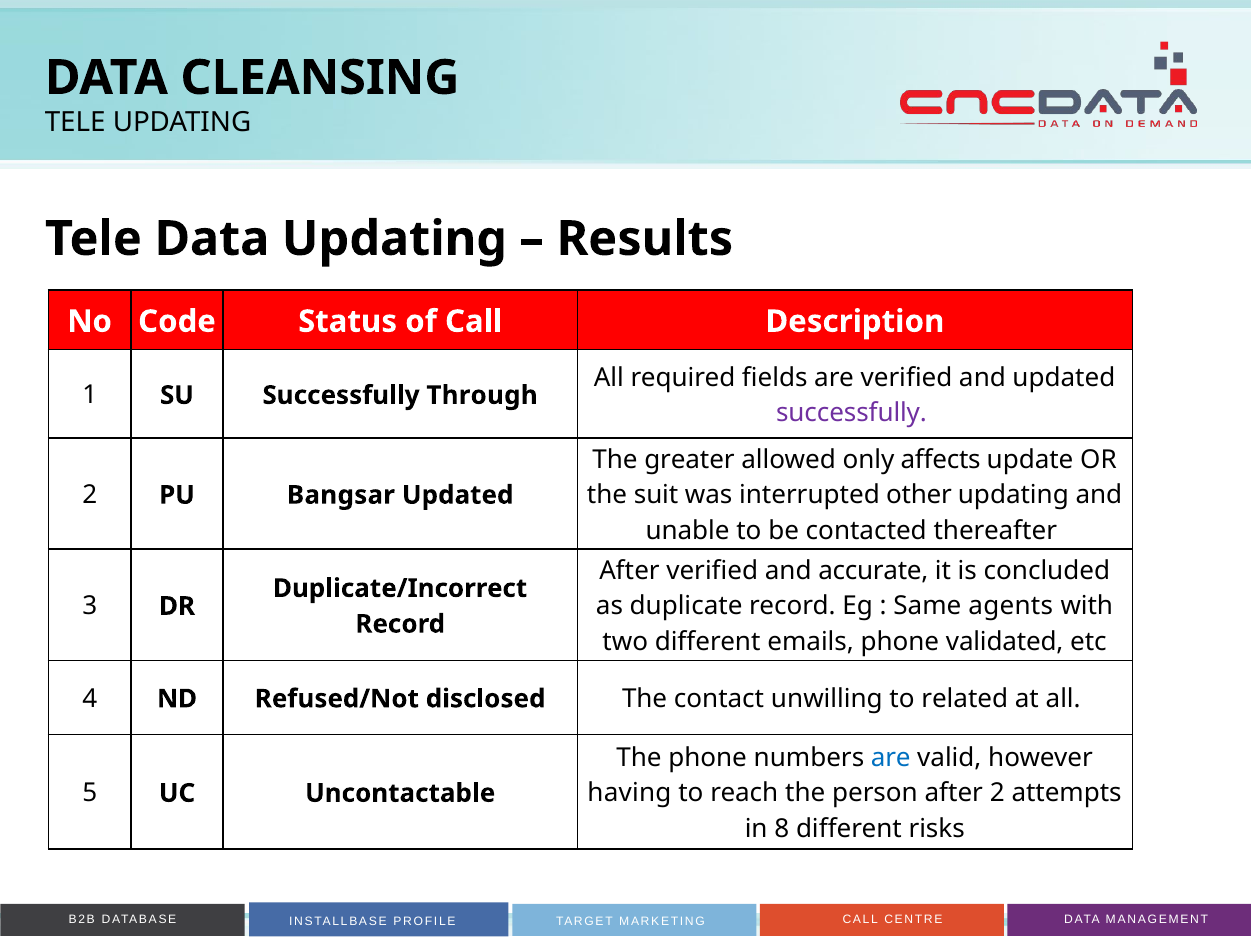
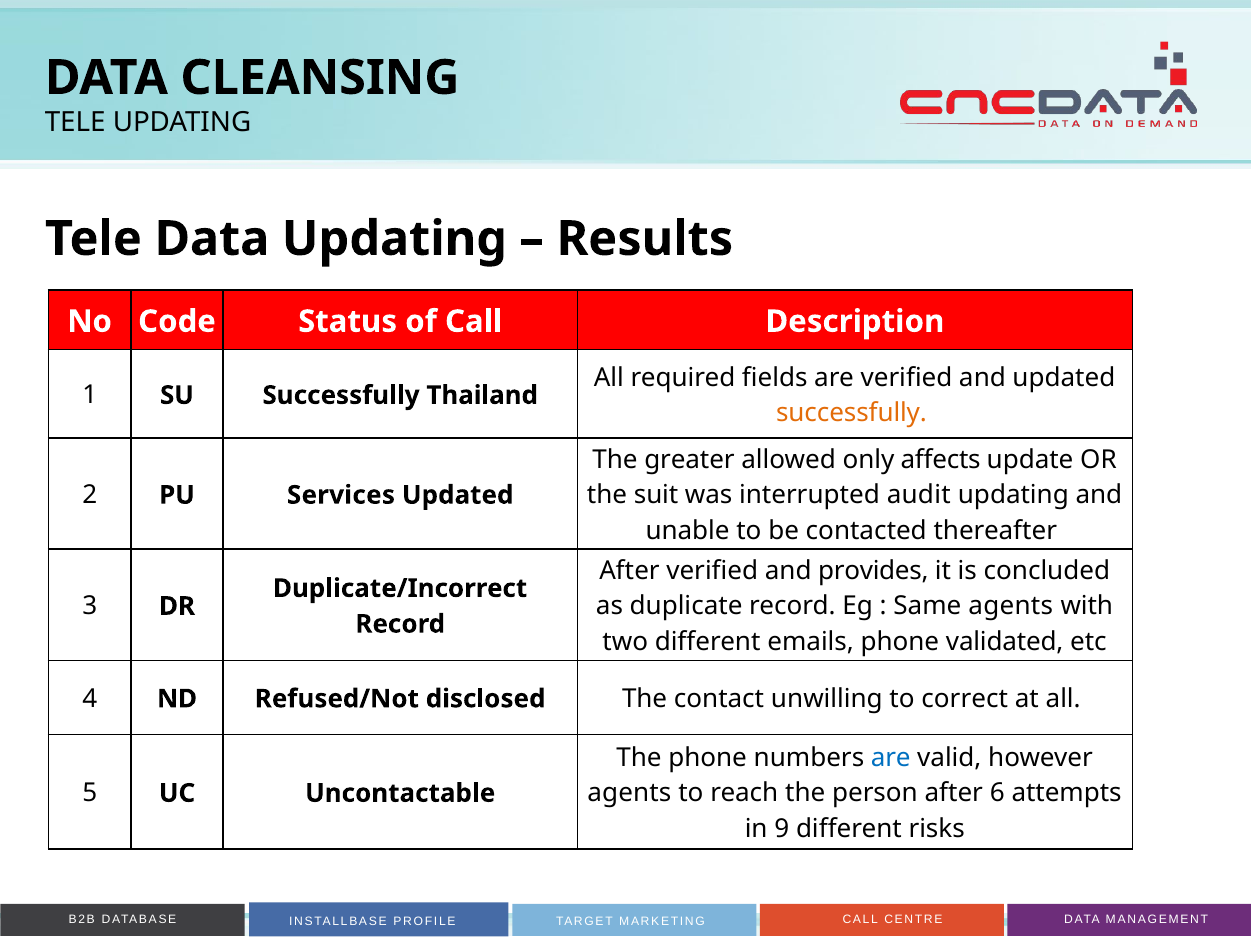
Through: Through -> Thailand
successfully at (852, 413) colour: purple -> orange
Bangsar: Bangsar -> Services
other: other -> audit
accurate: accurate -> provides
related: related -> correct
having at (629, 793): having -> agents
after 2: 2 -> 6
8: 8 -> 9
